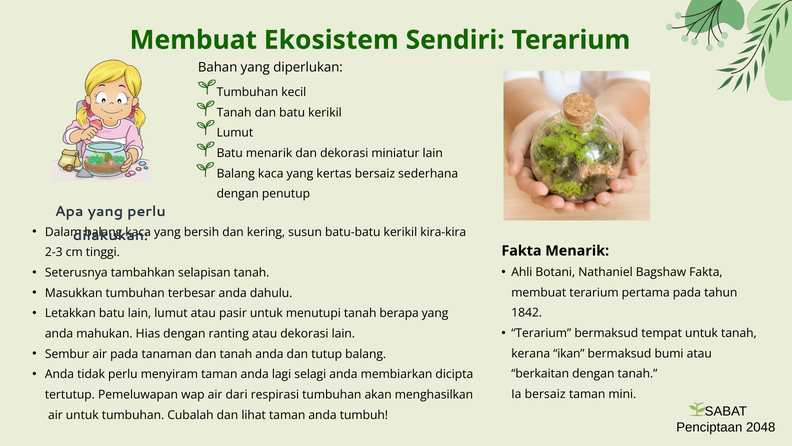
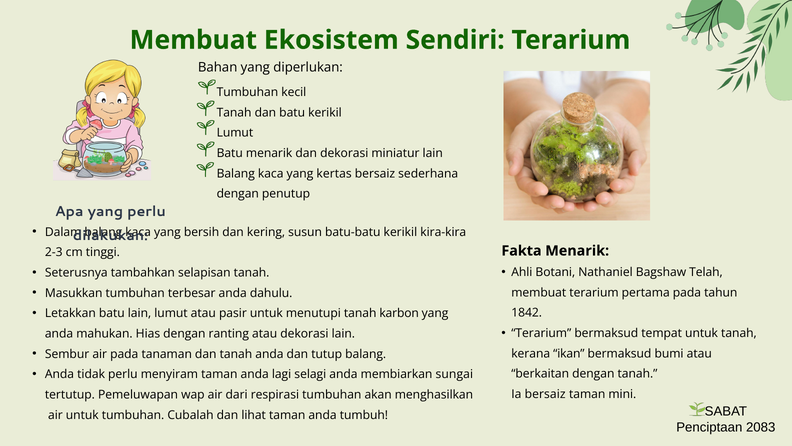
Bagshaw Fakta: Fakta -> Telah
berapa: berapa -> karbon
dicipta: dicipta -> sungai
2048: 2048 -> 2083
